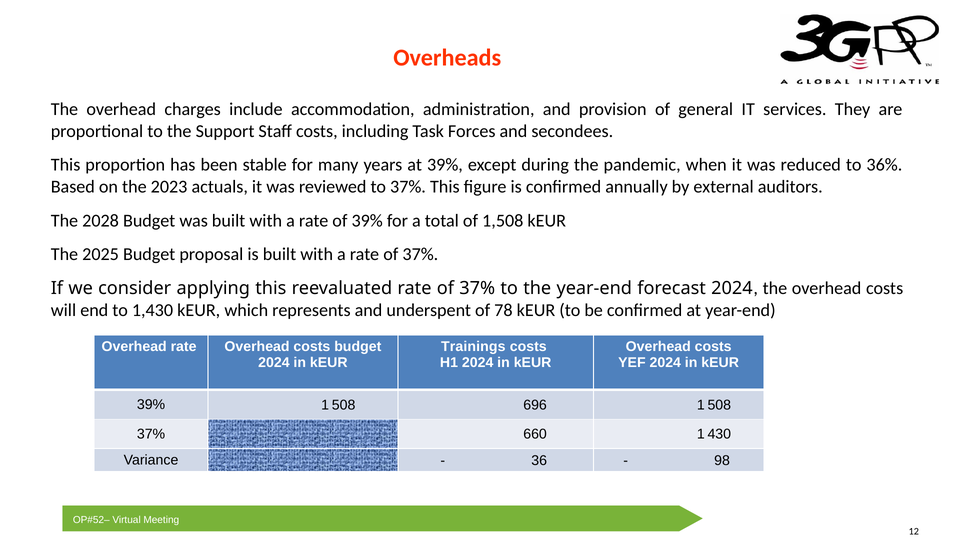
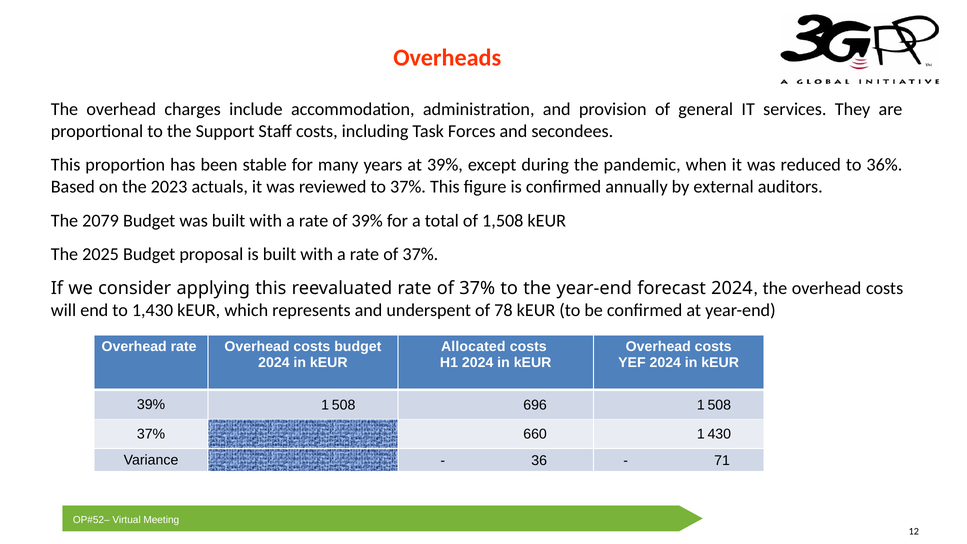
2028: 2028 -> 2079
Trainings: Trainings -> Allocated
98: 98 -> 71
